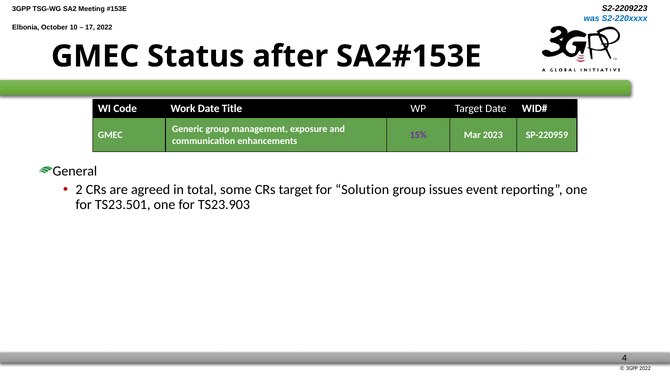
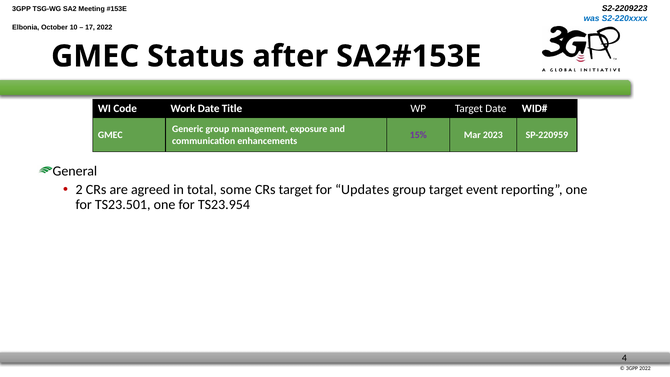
Solution: Solution -> Updates
group issues: issues -> target
TS23.903: TS23.903 -> TS23.954
